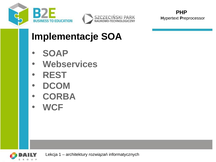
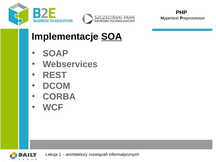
SOA underline: none -> present
